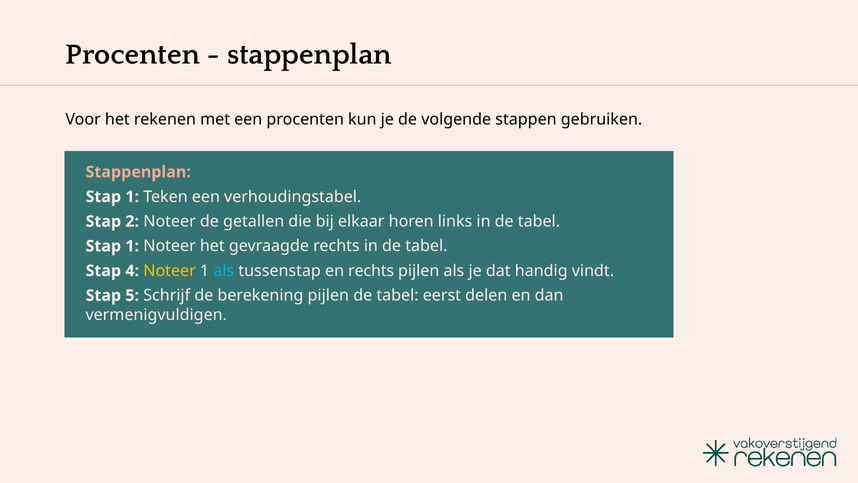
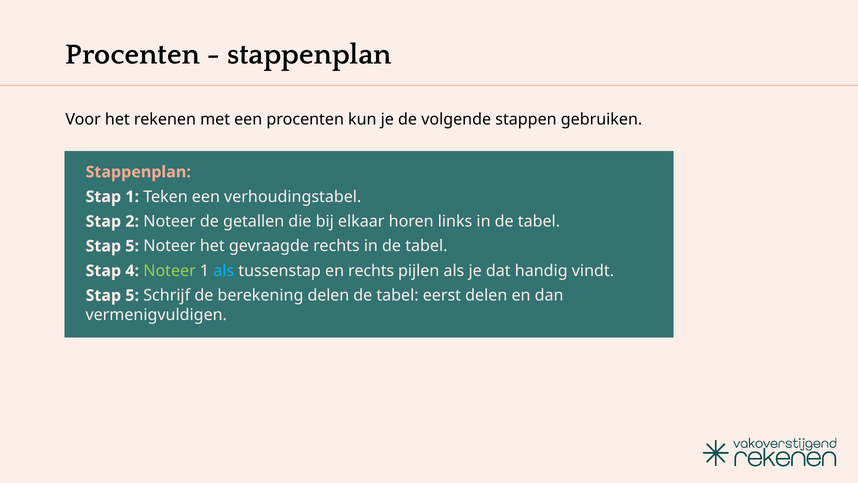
1 at (132, 246): 1 -> 5
Noteer at (170, 271) colour: yellow -> light green
berekening pijlen: pijlen -> delen
